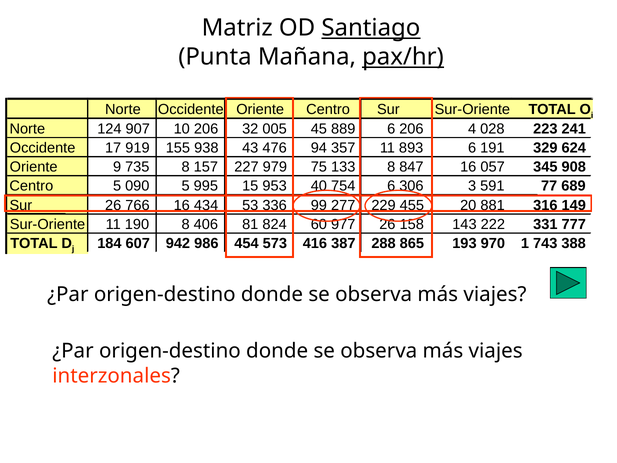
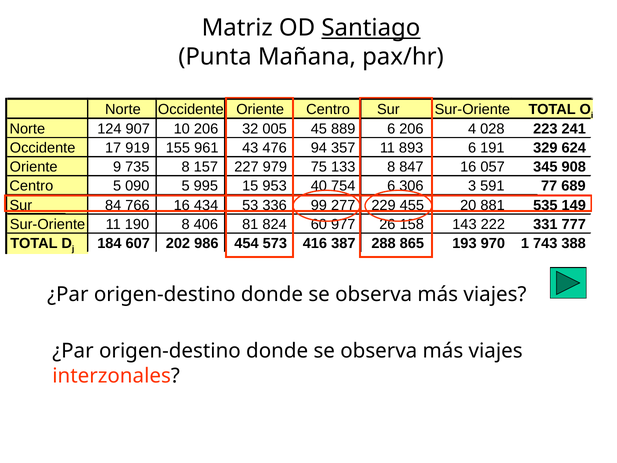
pax/hr underline: present -> none
938: 938 -> 961
Sur 26: 26 -> 84
316: 316 -> 535
942: 942 -> 202
